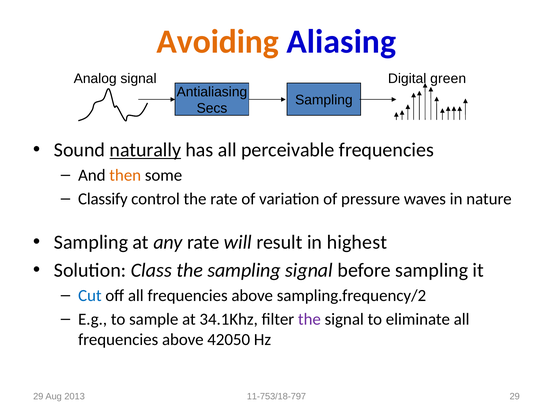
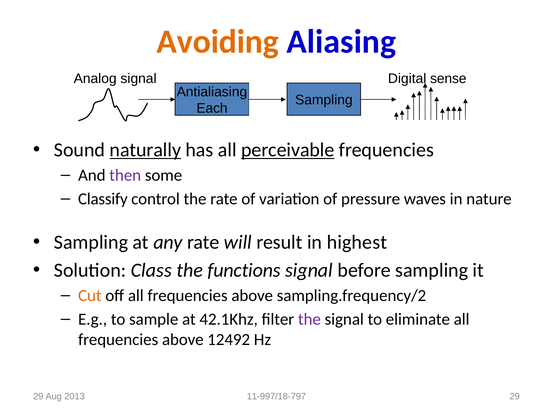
green: green -> sense
Secs: Secs -> Each
perceivable underline: none -> present
then colour: orange -> purple
the sampling: sampling -> functions
Cut colour: blue -> orange
34.1Khz: 34.1Khz -> 42.1Khz
42050: 42050 -> 12492
11-753/18-797: 11-753/18-797 -> 11-997/18-797
